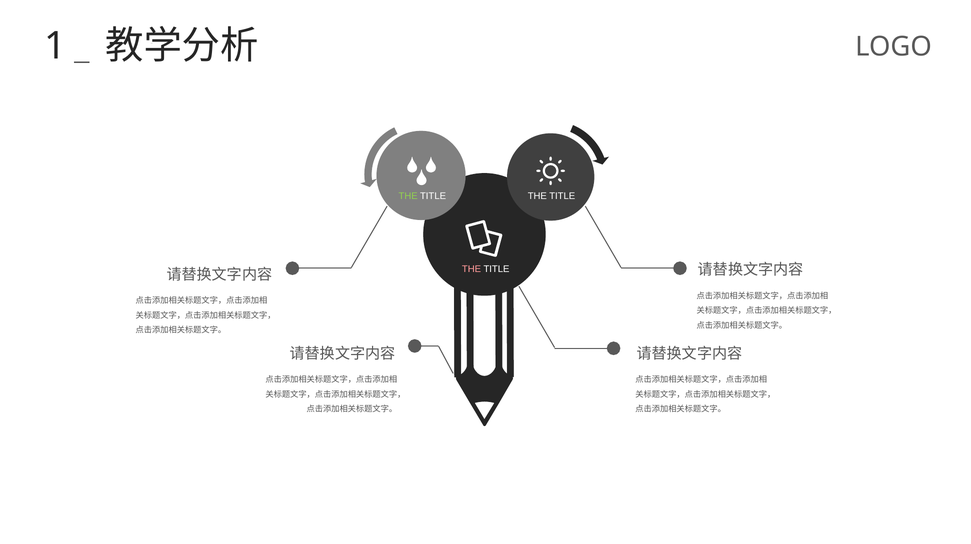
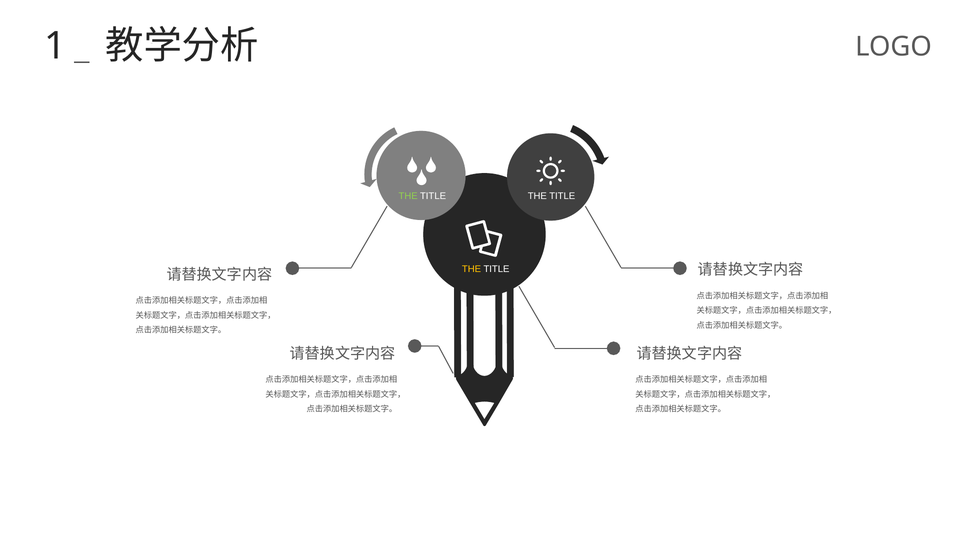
THE at (472, 269) colour: pink -> yellow
